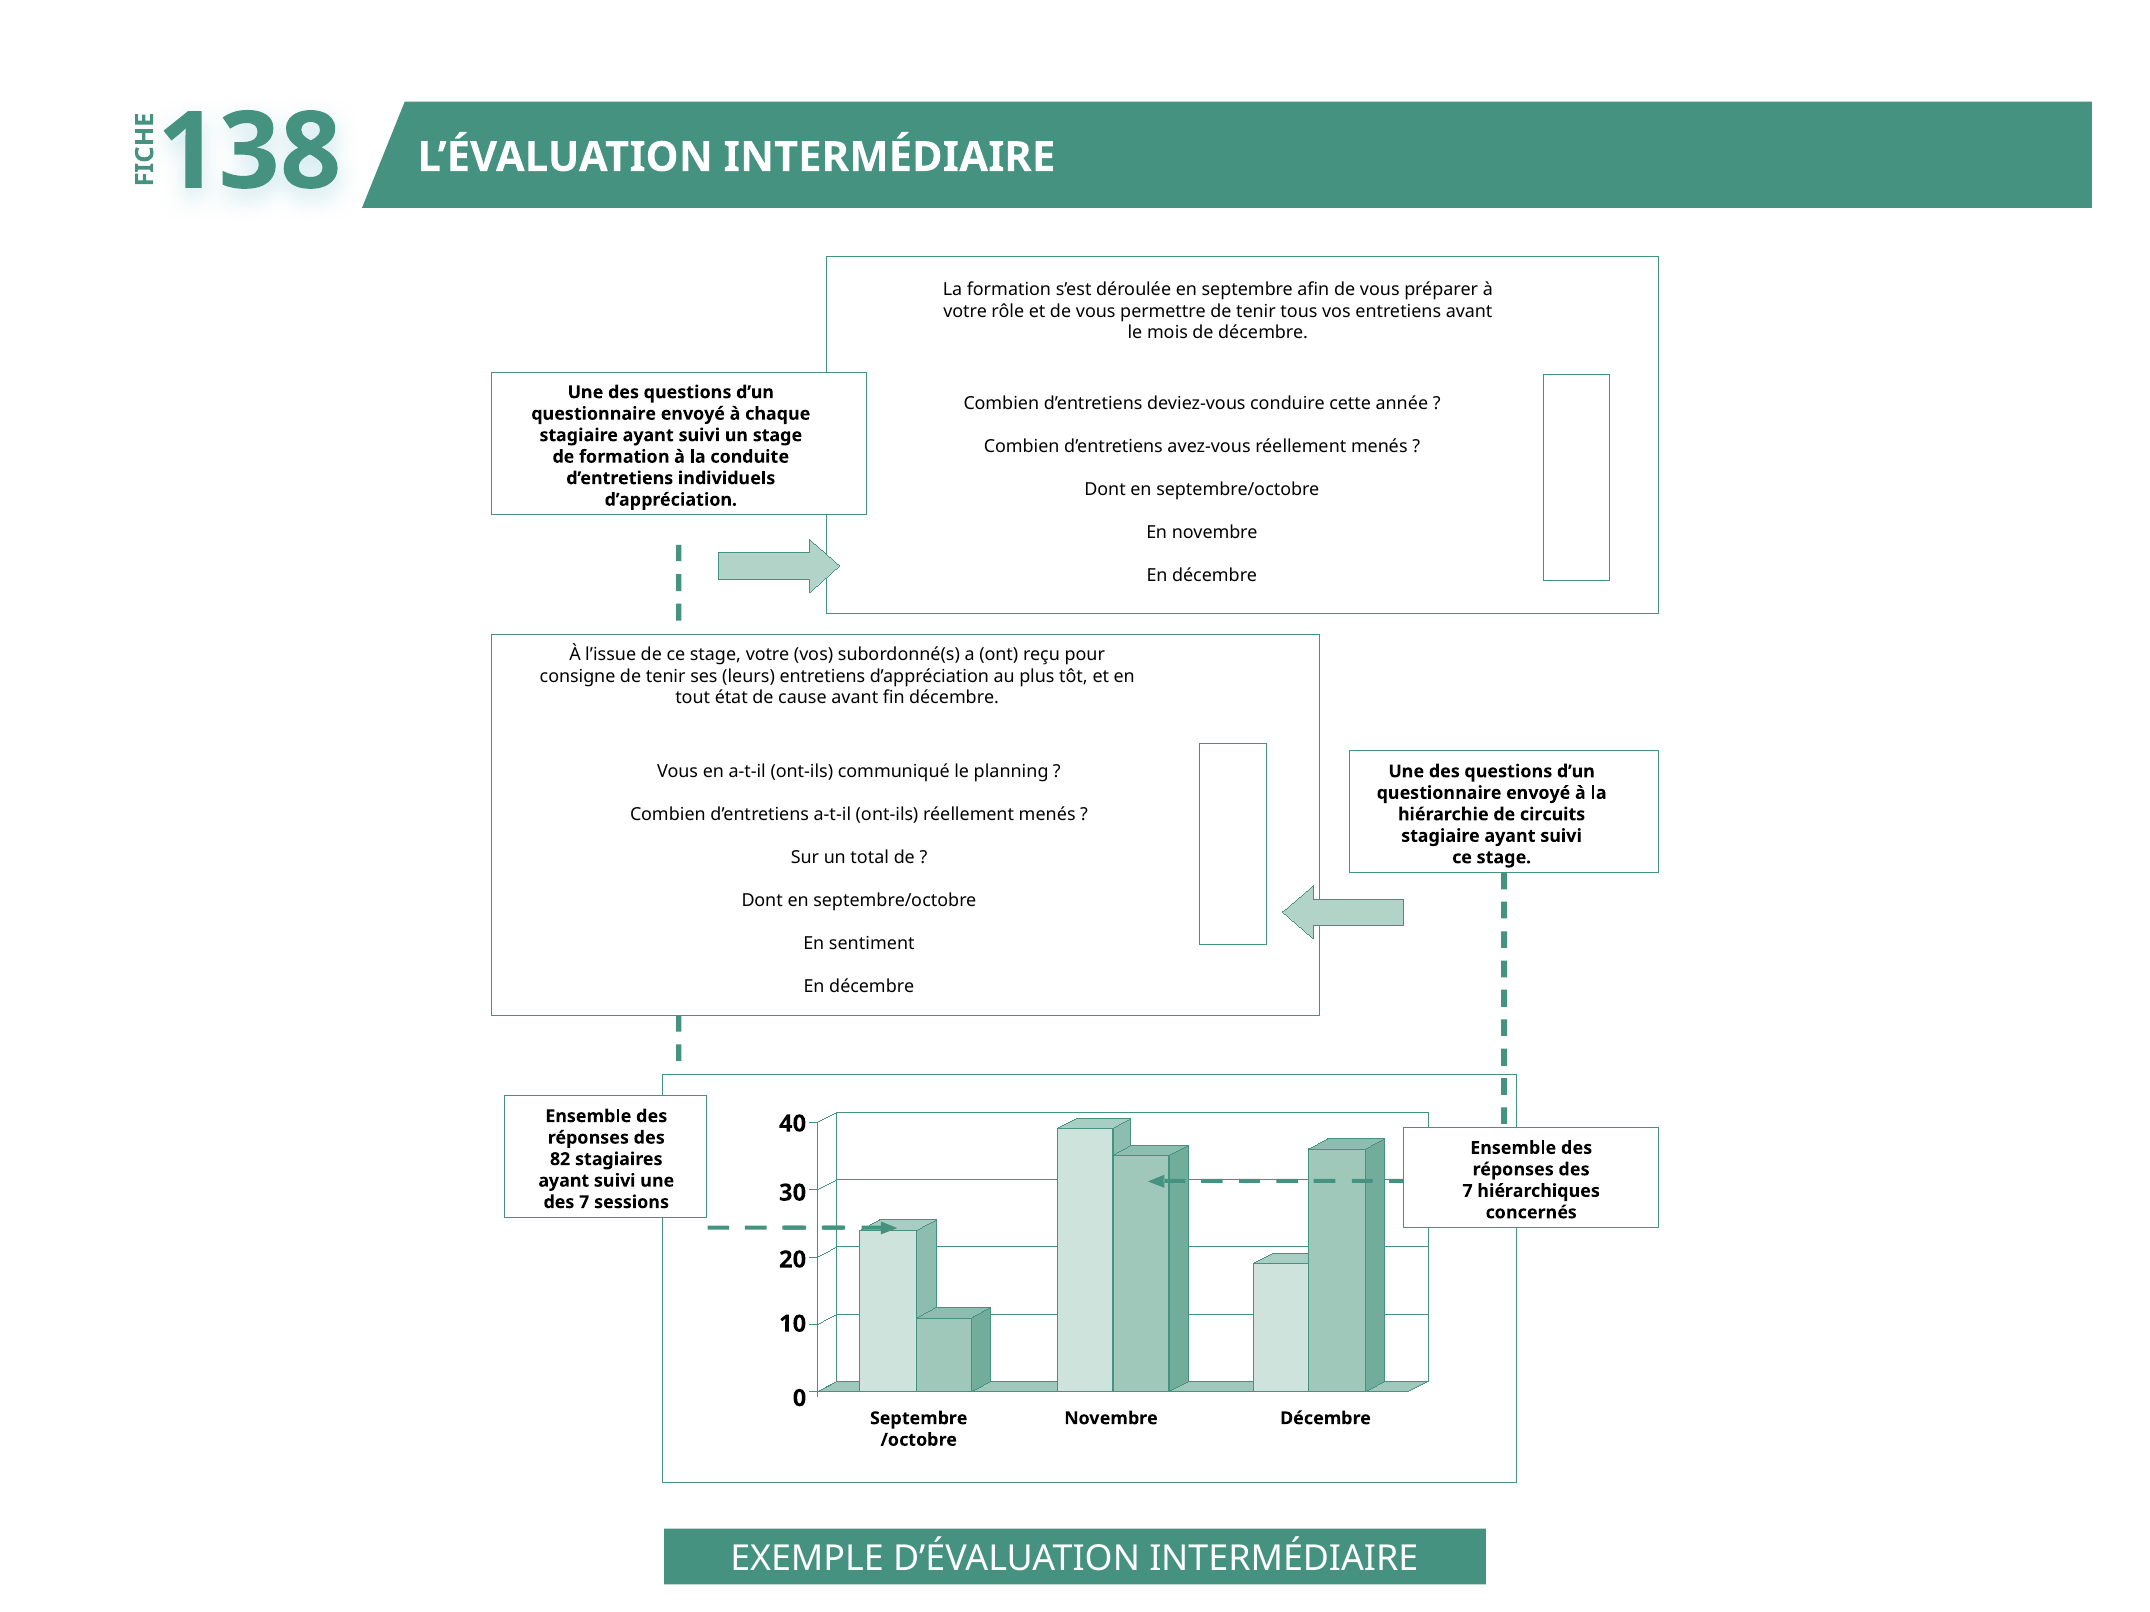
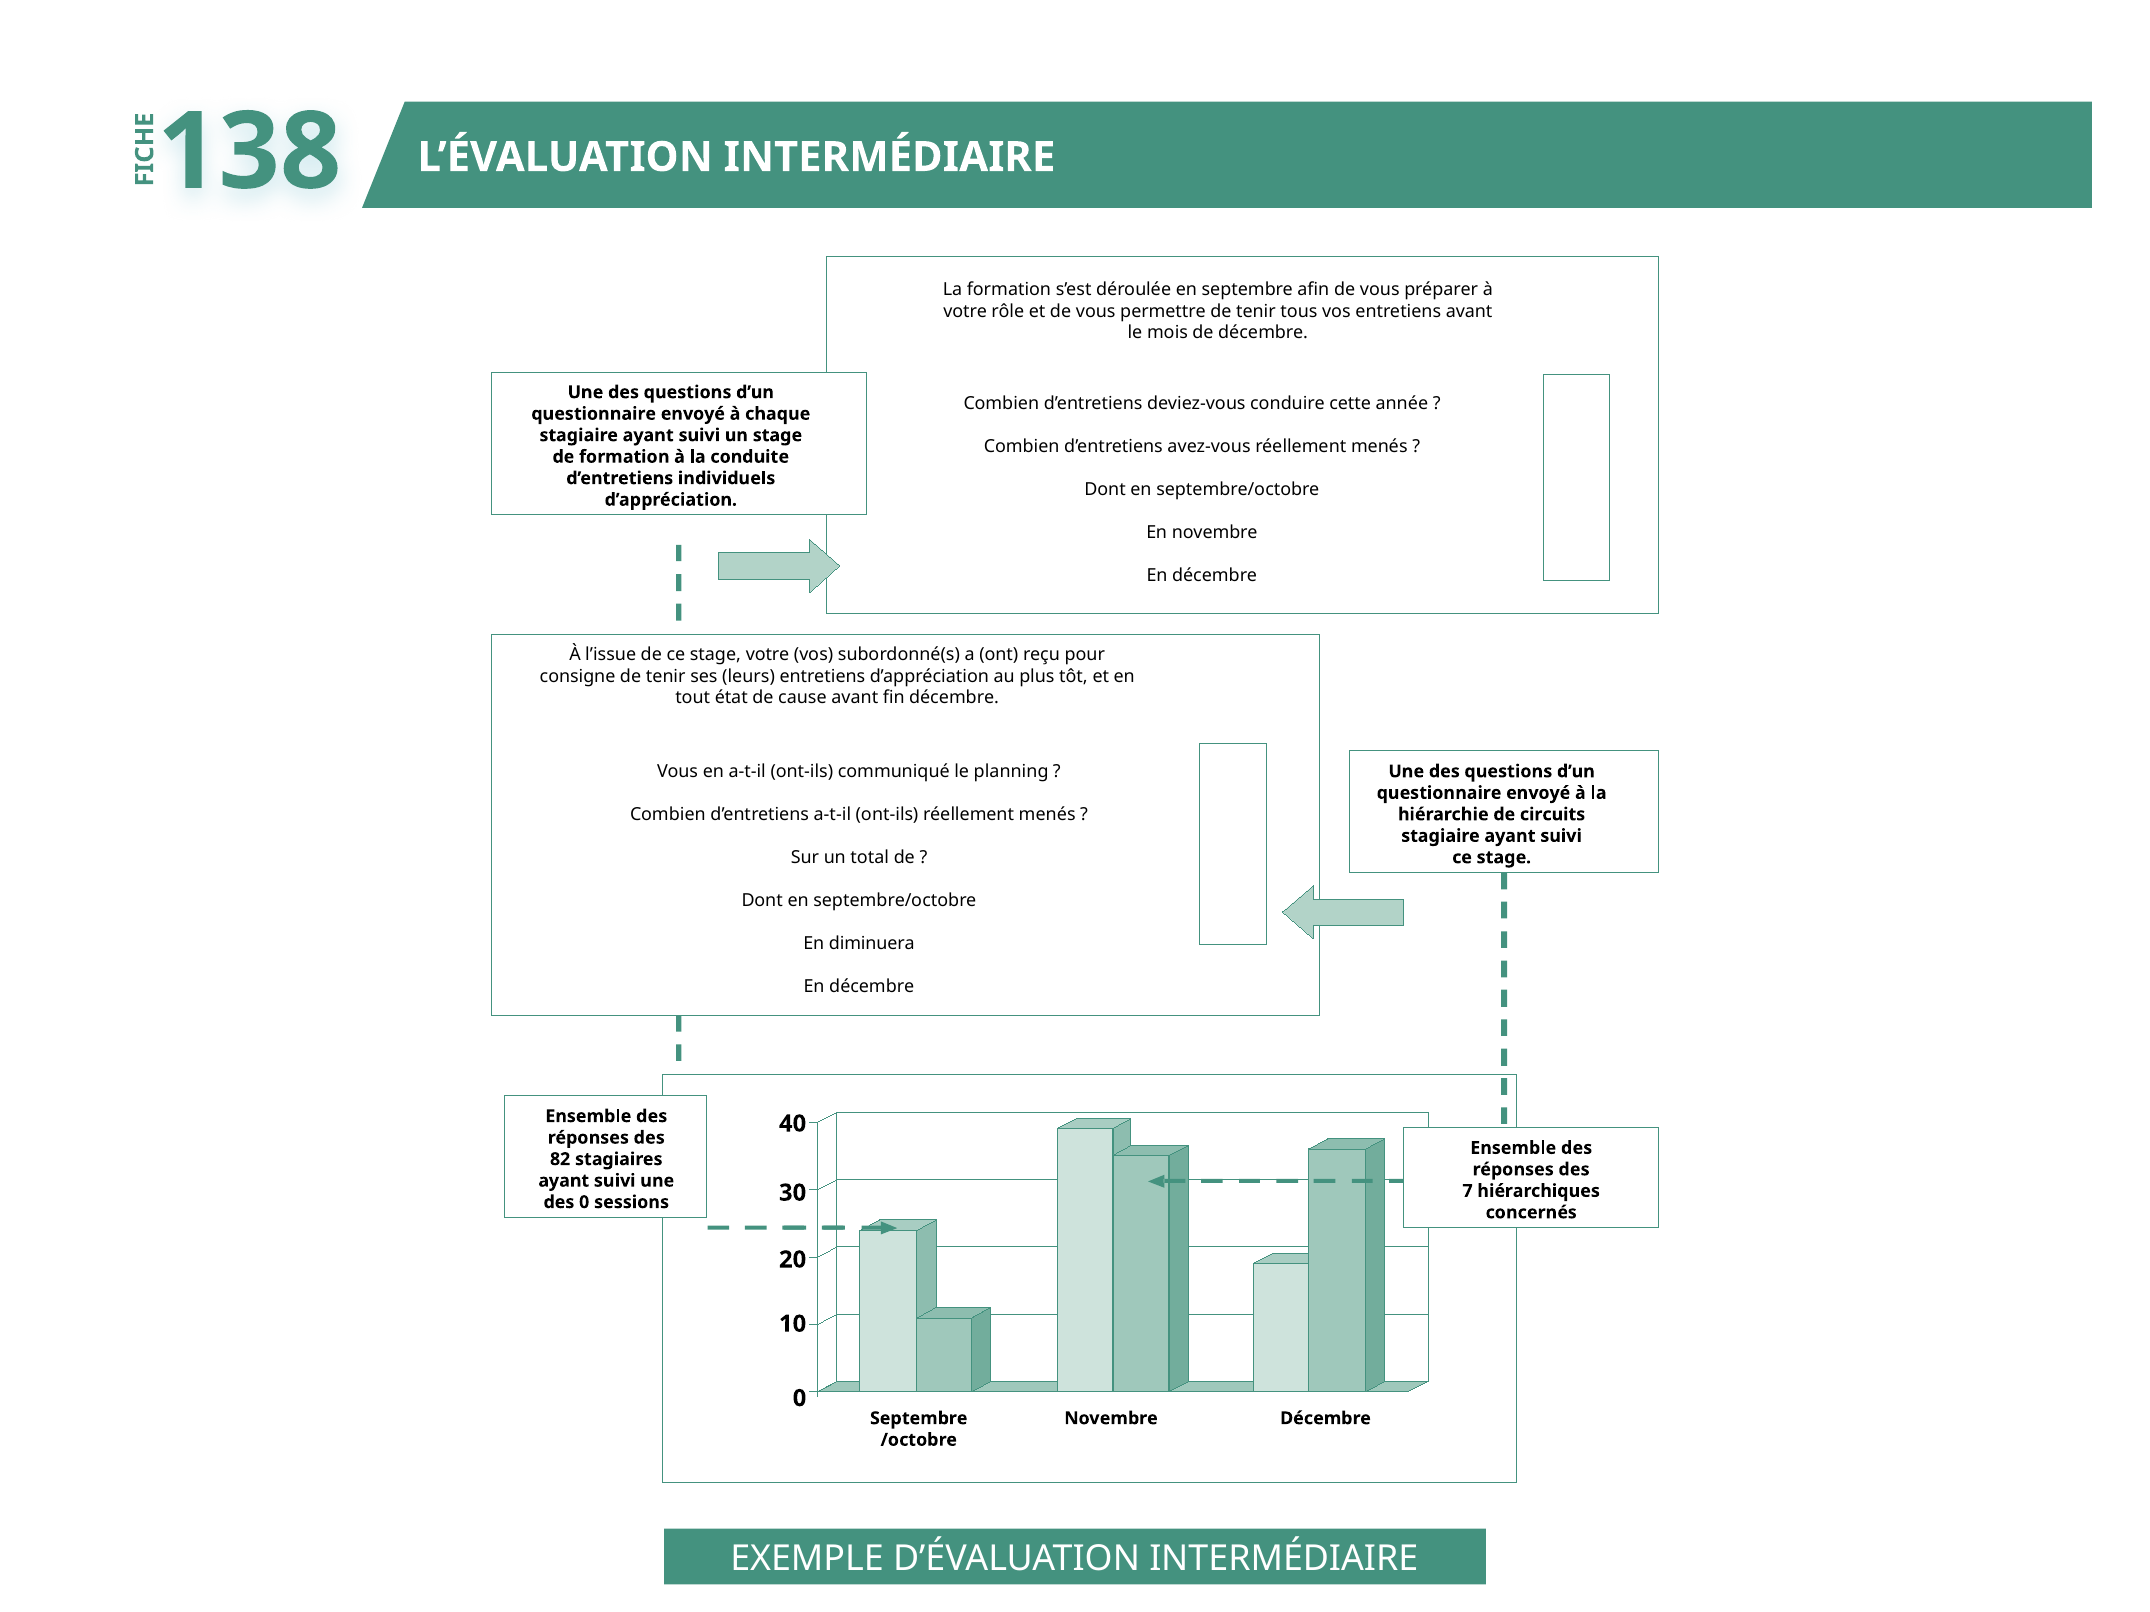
sentiment: sentiment -> diminuera
7 at (584, 1203): 7 -> 0
